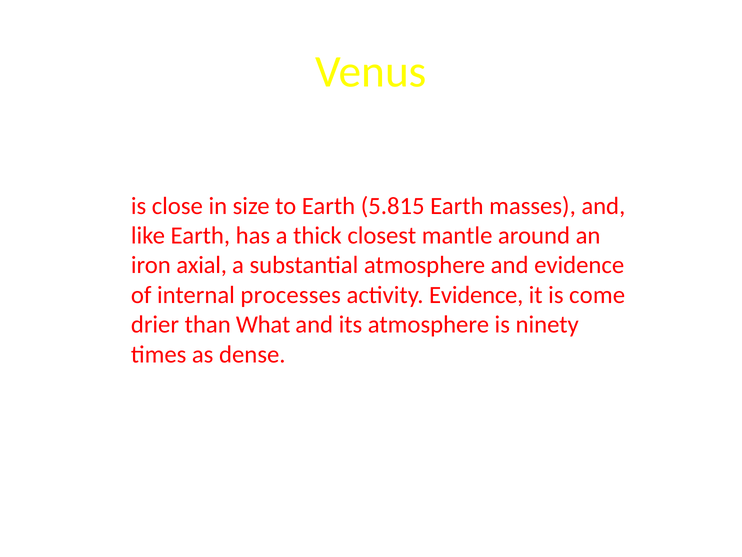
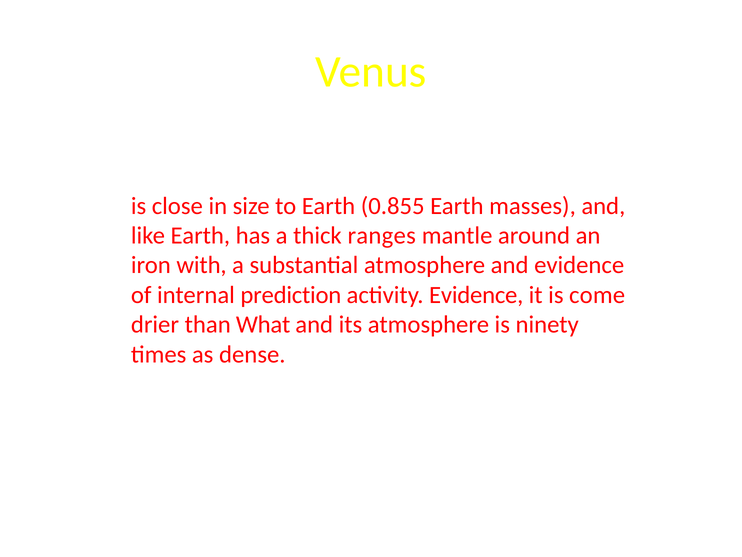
5.815: 5.815 -> 0.855
closest: closest -> ranges
axial: axial -> with
processes: processes -> prediction
